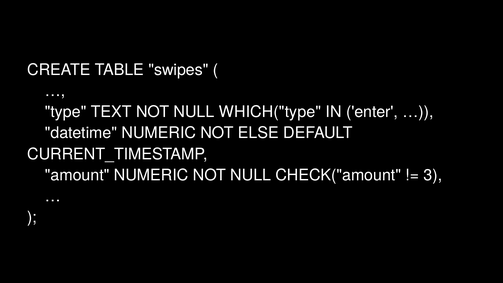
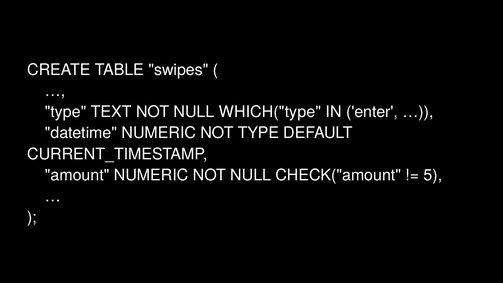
NOT ELSE: ELSE -> TYPE
3: 3 -> 5
